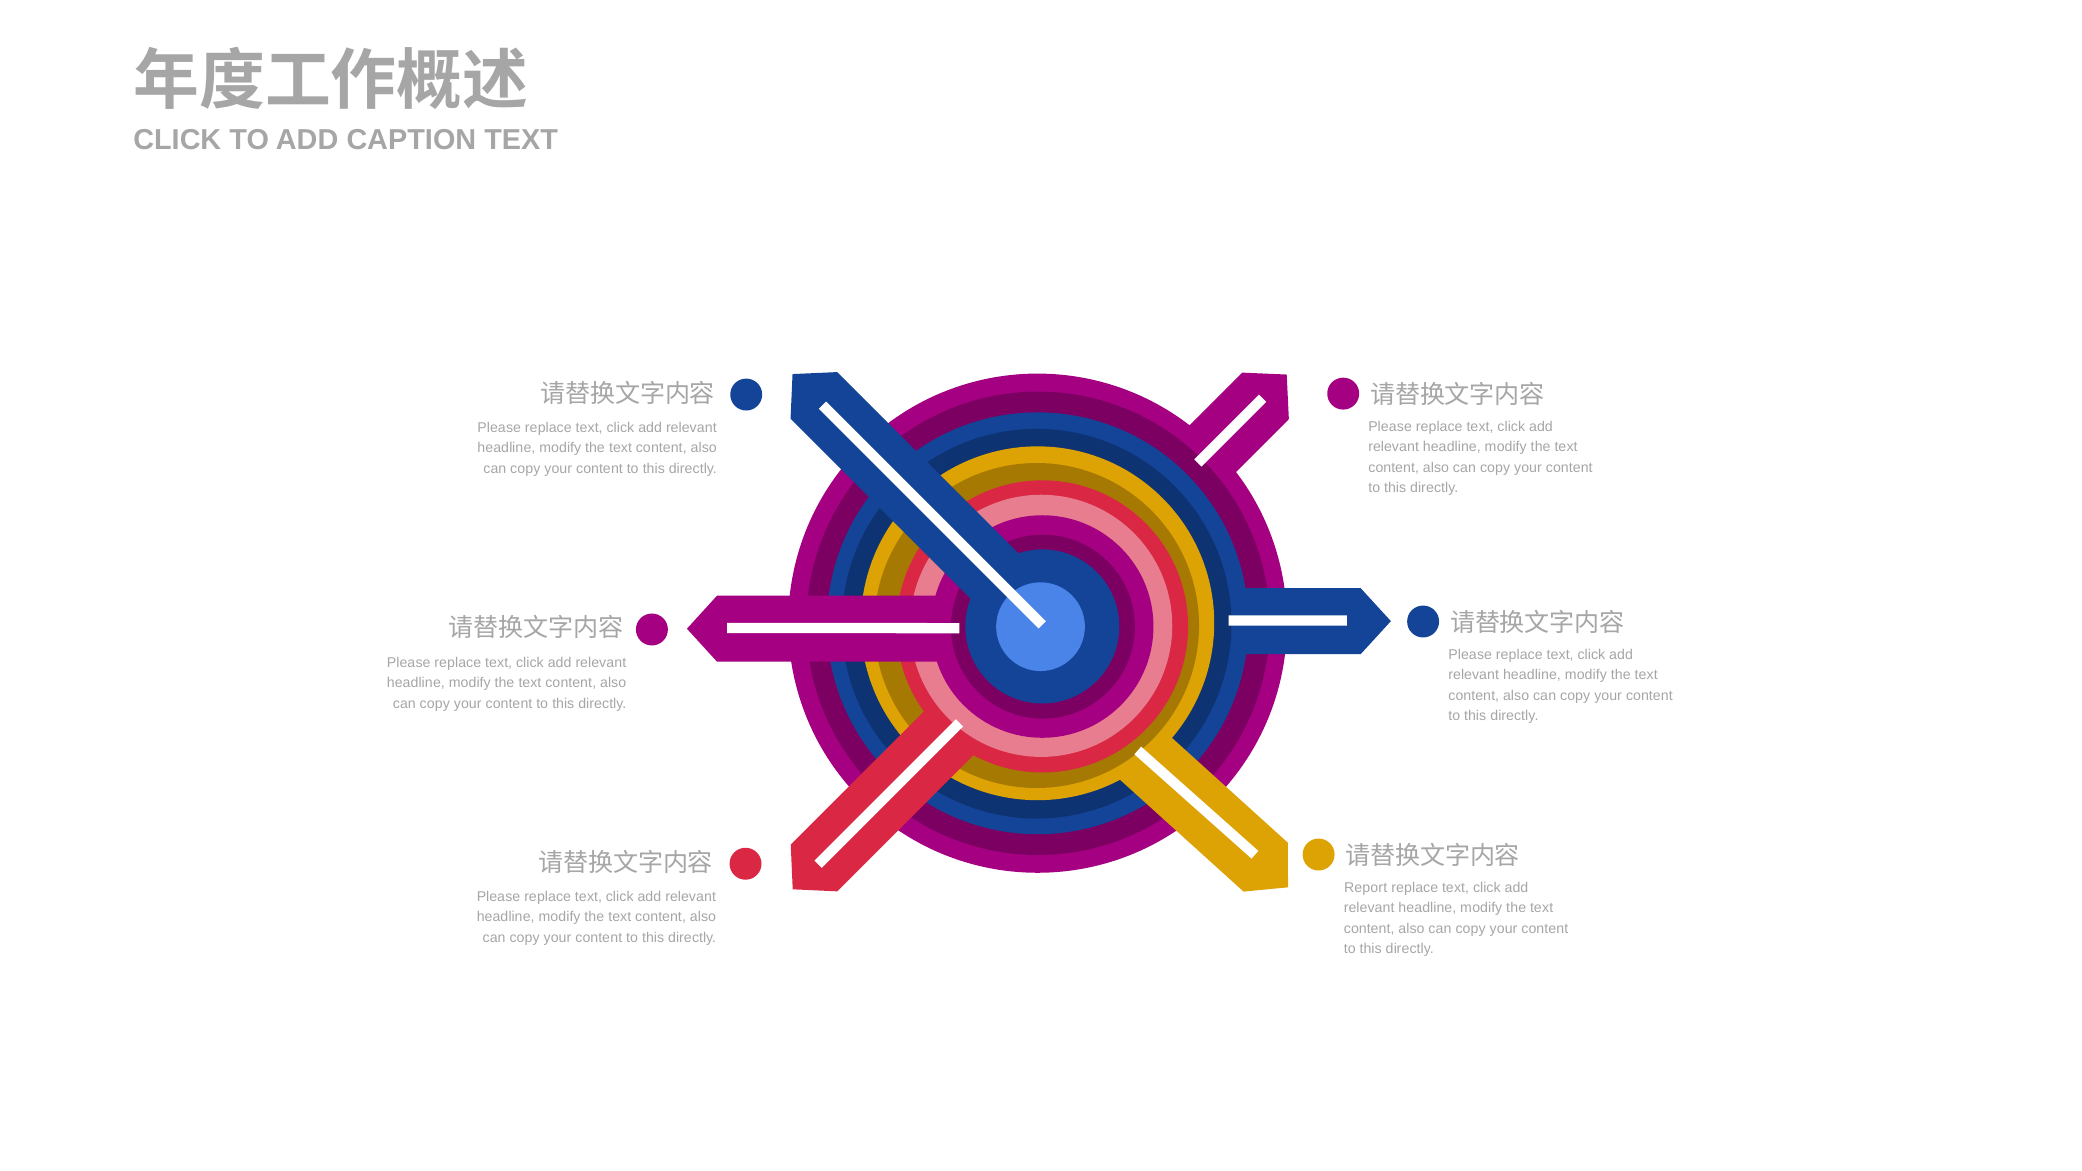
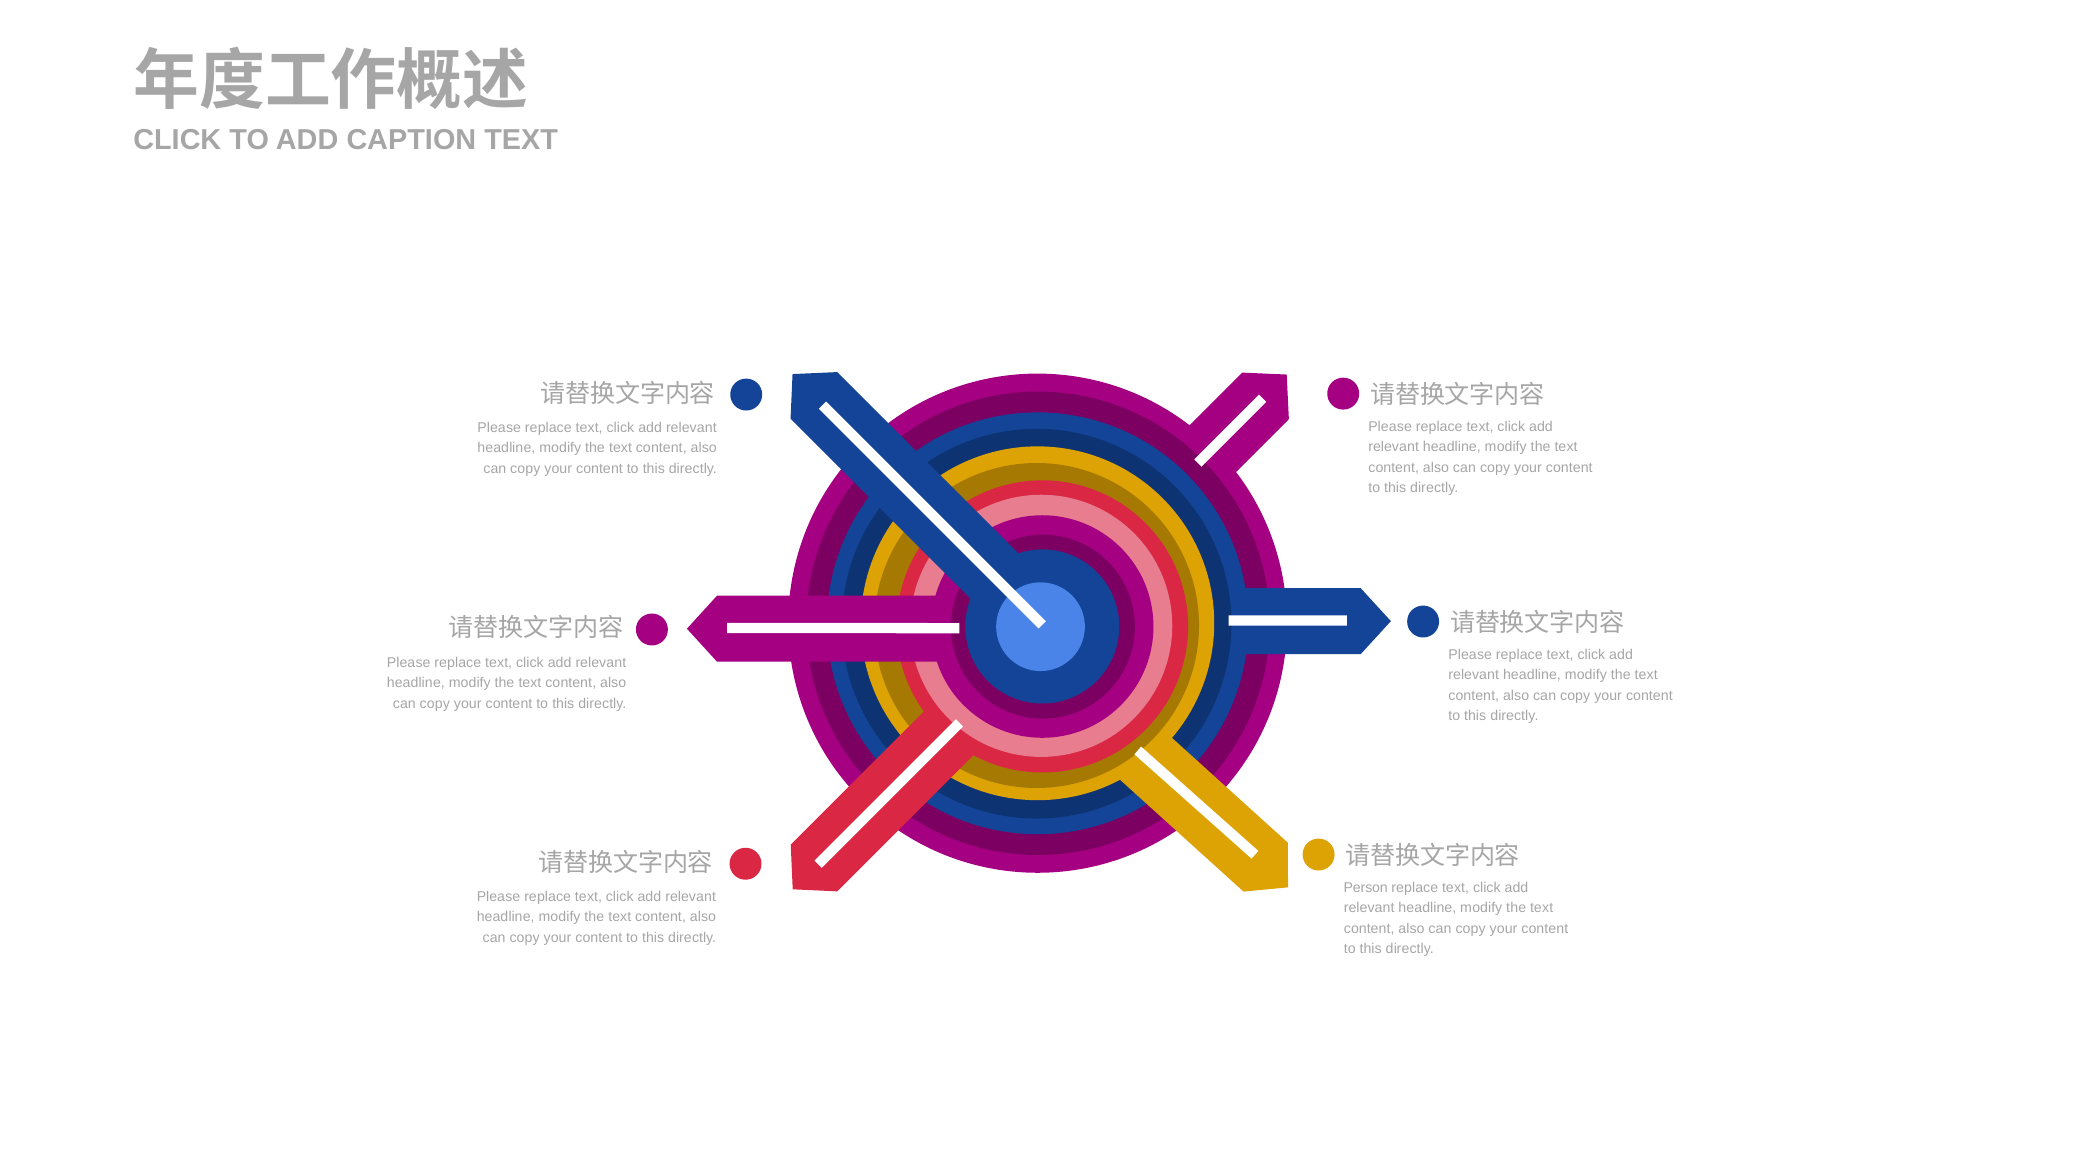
Report: Report -> Person
